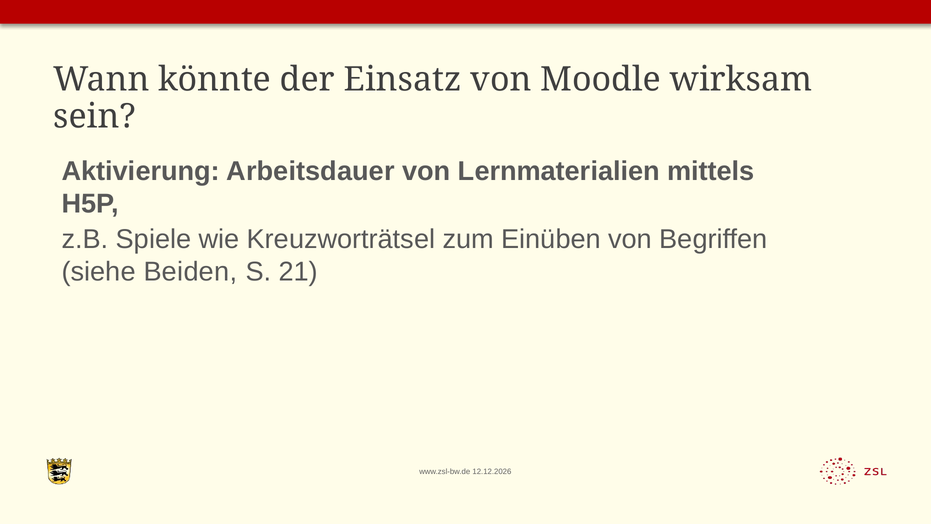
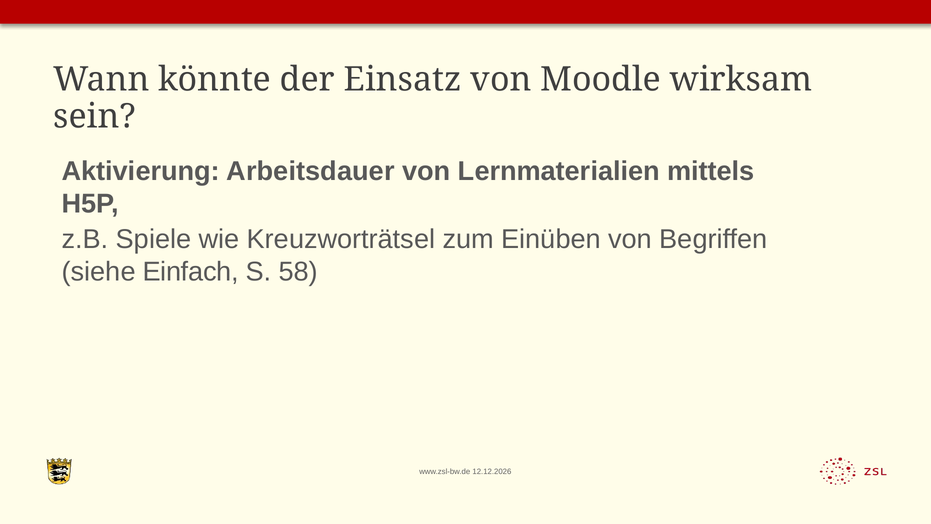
Beiden: Beiden -> Einfach
21: 21 -> 58
